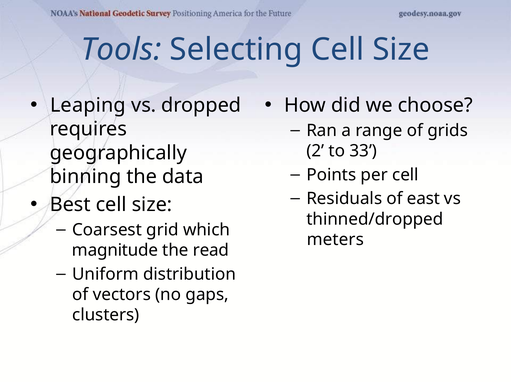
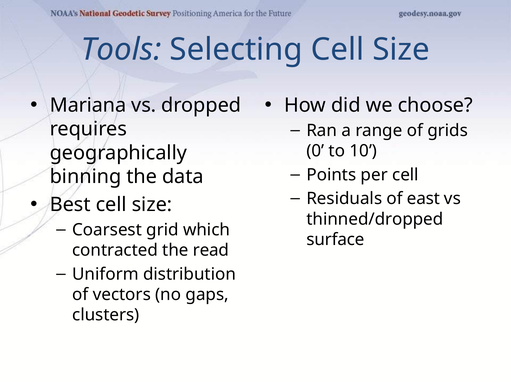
Leaping: Leaping -> Mariana
2: 2 -> 0
33: 33 -> 10
meters: meters -> surface
magnitude: magnitude -> contracted
